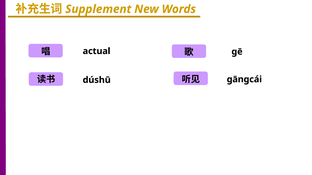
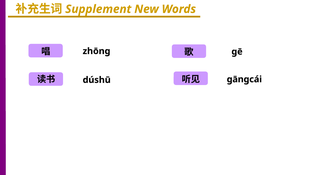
actual: actual -> zhōng
